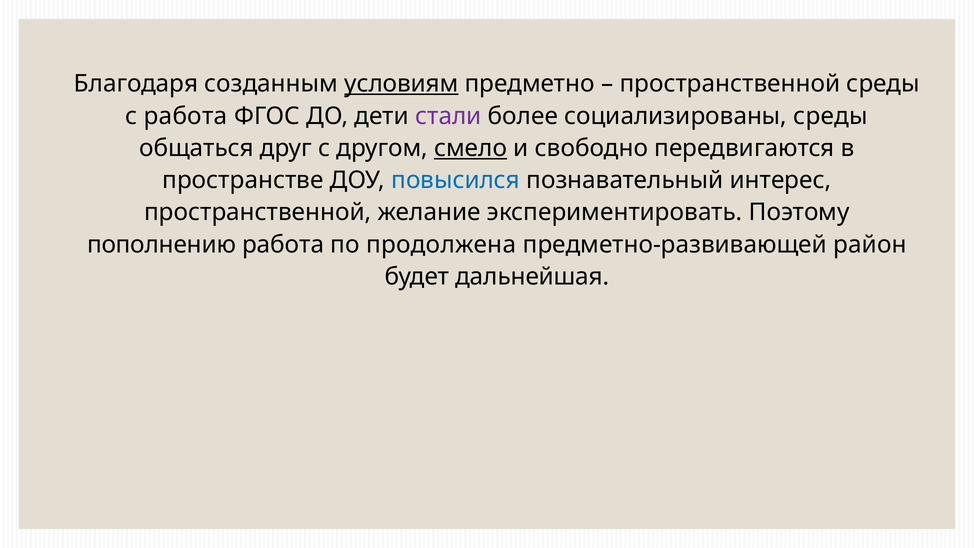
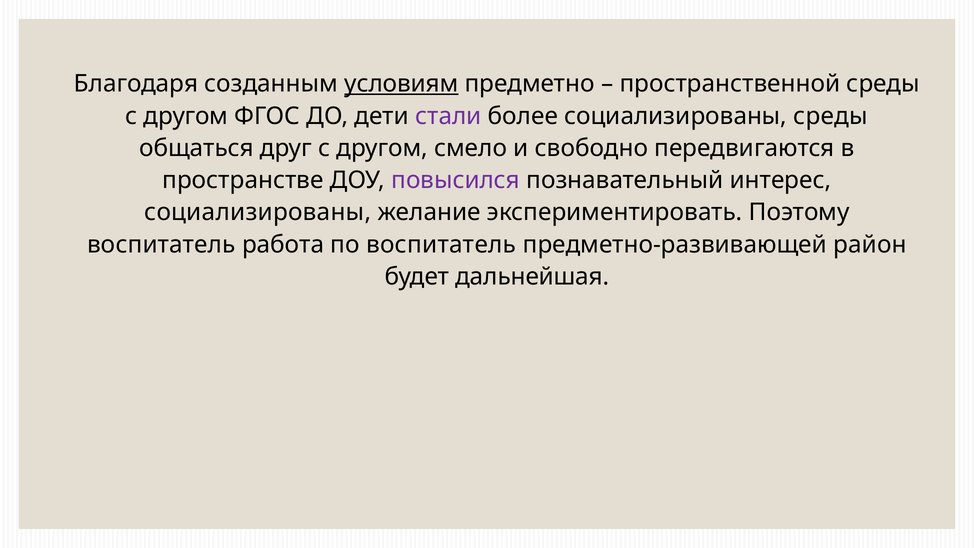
работа at (186, 116): работа -> другом
смело underline: present -> none
повысился colour: blue -> purple
пространственной at (258, 212): пространственной -> социализированы
пополнению at (162, 245): пополнению -> воспитатель
по продолжена: продолжена -> воспитатель
